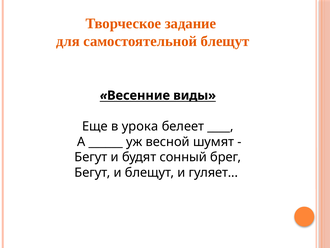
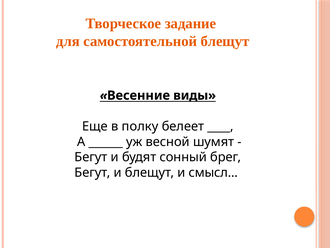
урока: урока -> полку
гуляет: гуляет -> смысл
